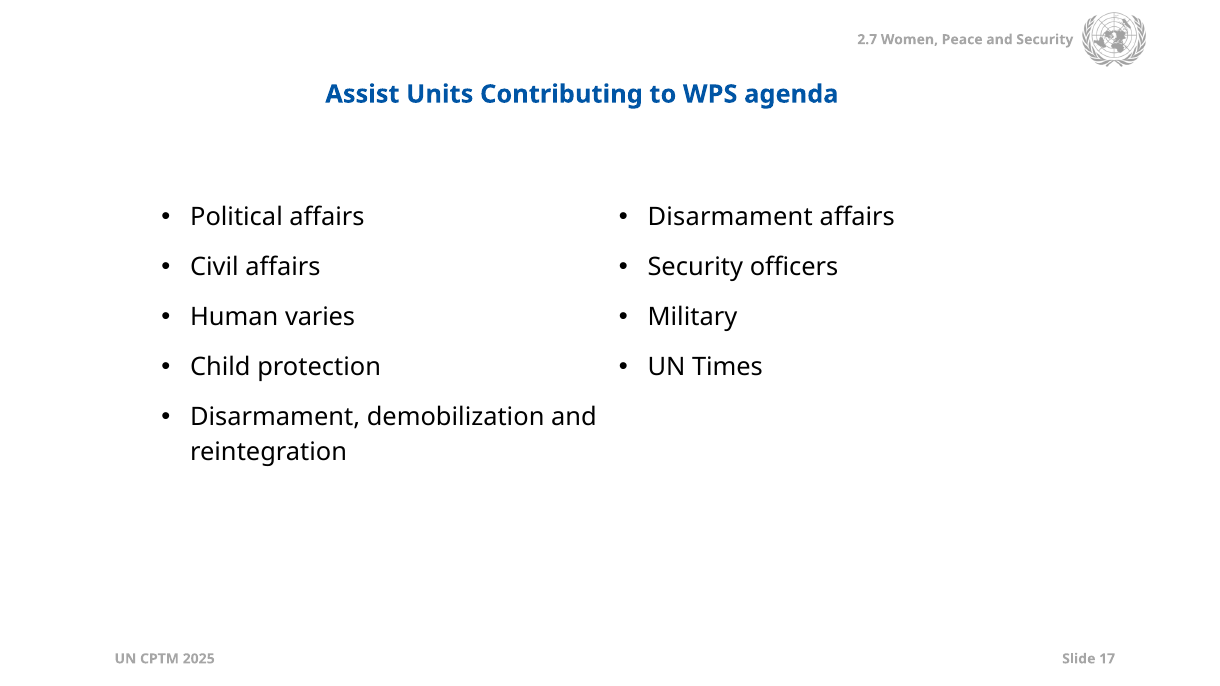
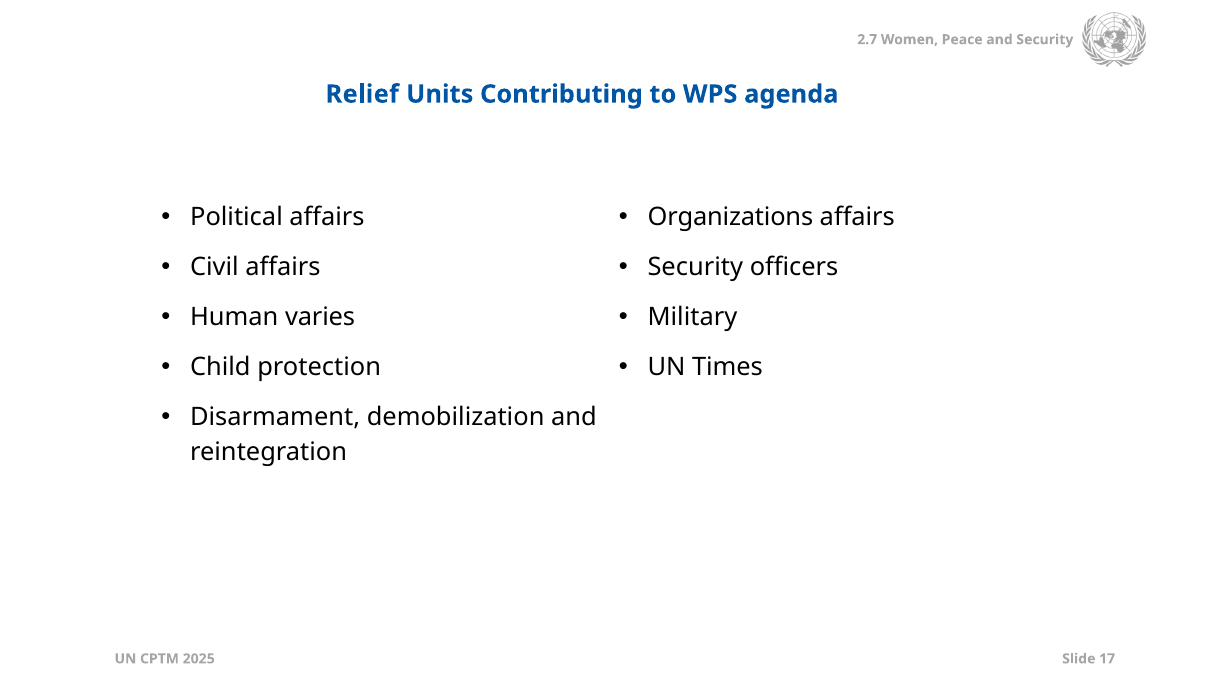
Assist: Assist -> Relief
Disarmament at (730, 217): Disarmament -> Organizations
